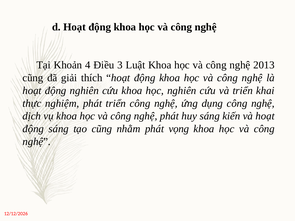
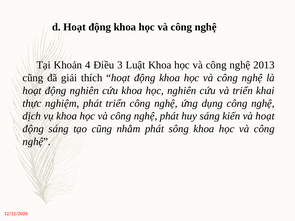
vọng: vọng -> sông
